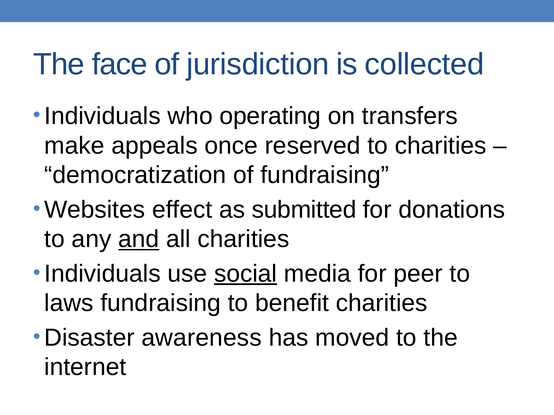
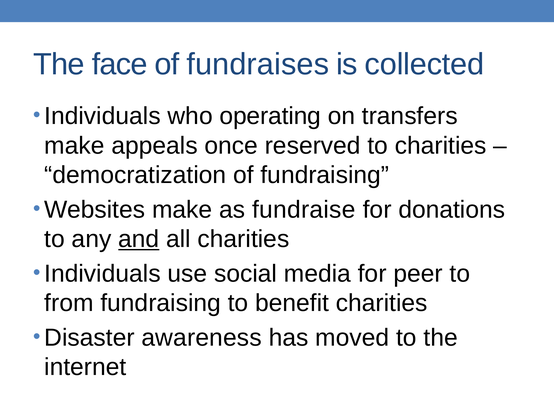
jurisdiction: jurisdiction -> fundraises
Websites effect: effect -> make
submitted: submitted -> fundraise
social underline: present -> none
laws: laws -> from
